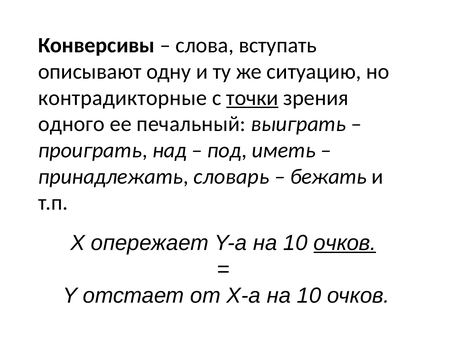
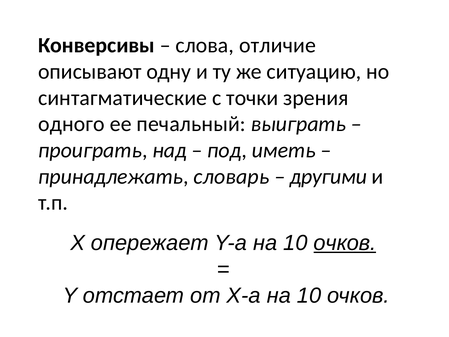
вступать: вступать -> отличие
контрадикторные: контрадикторные -> синтагматические
точки underline: present -> none
бежать: бежать -> другими
